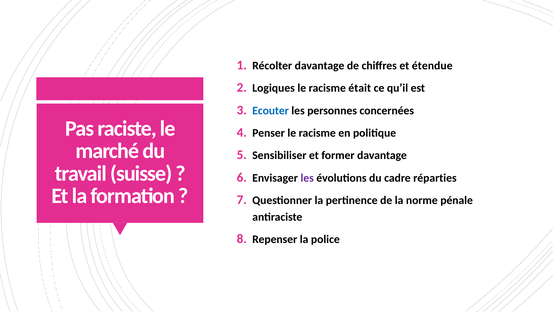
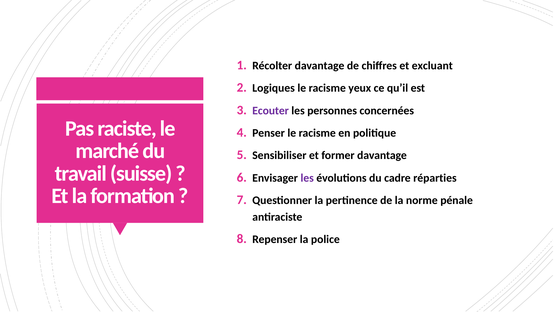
étendue: étendue -> excluant
était: était -> yeux
Ecouter colour: blue -> purple
